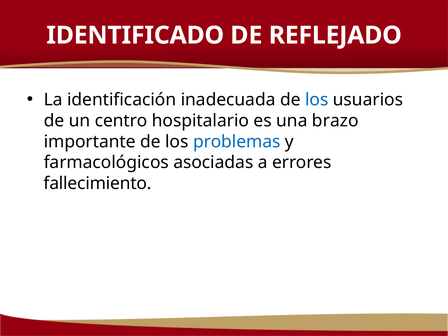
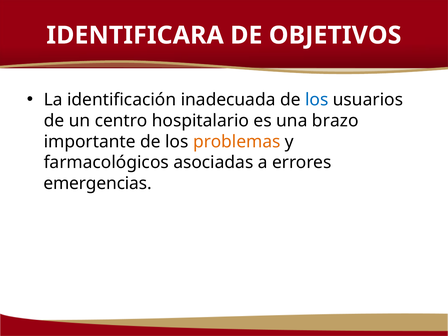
IDENTIFICADO: IDENTIFICADO -> IDENTIFICARA
REFLEJADO: REFLEJADO -> OBJETIVOS
problemas colour: blue -> orange
fallecimiento: fallecimiento -> emergencias
